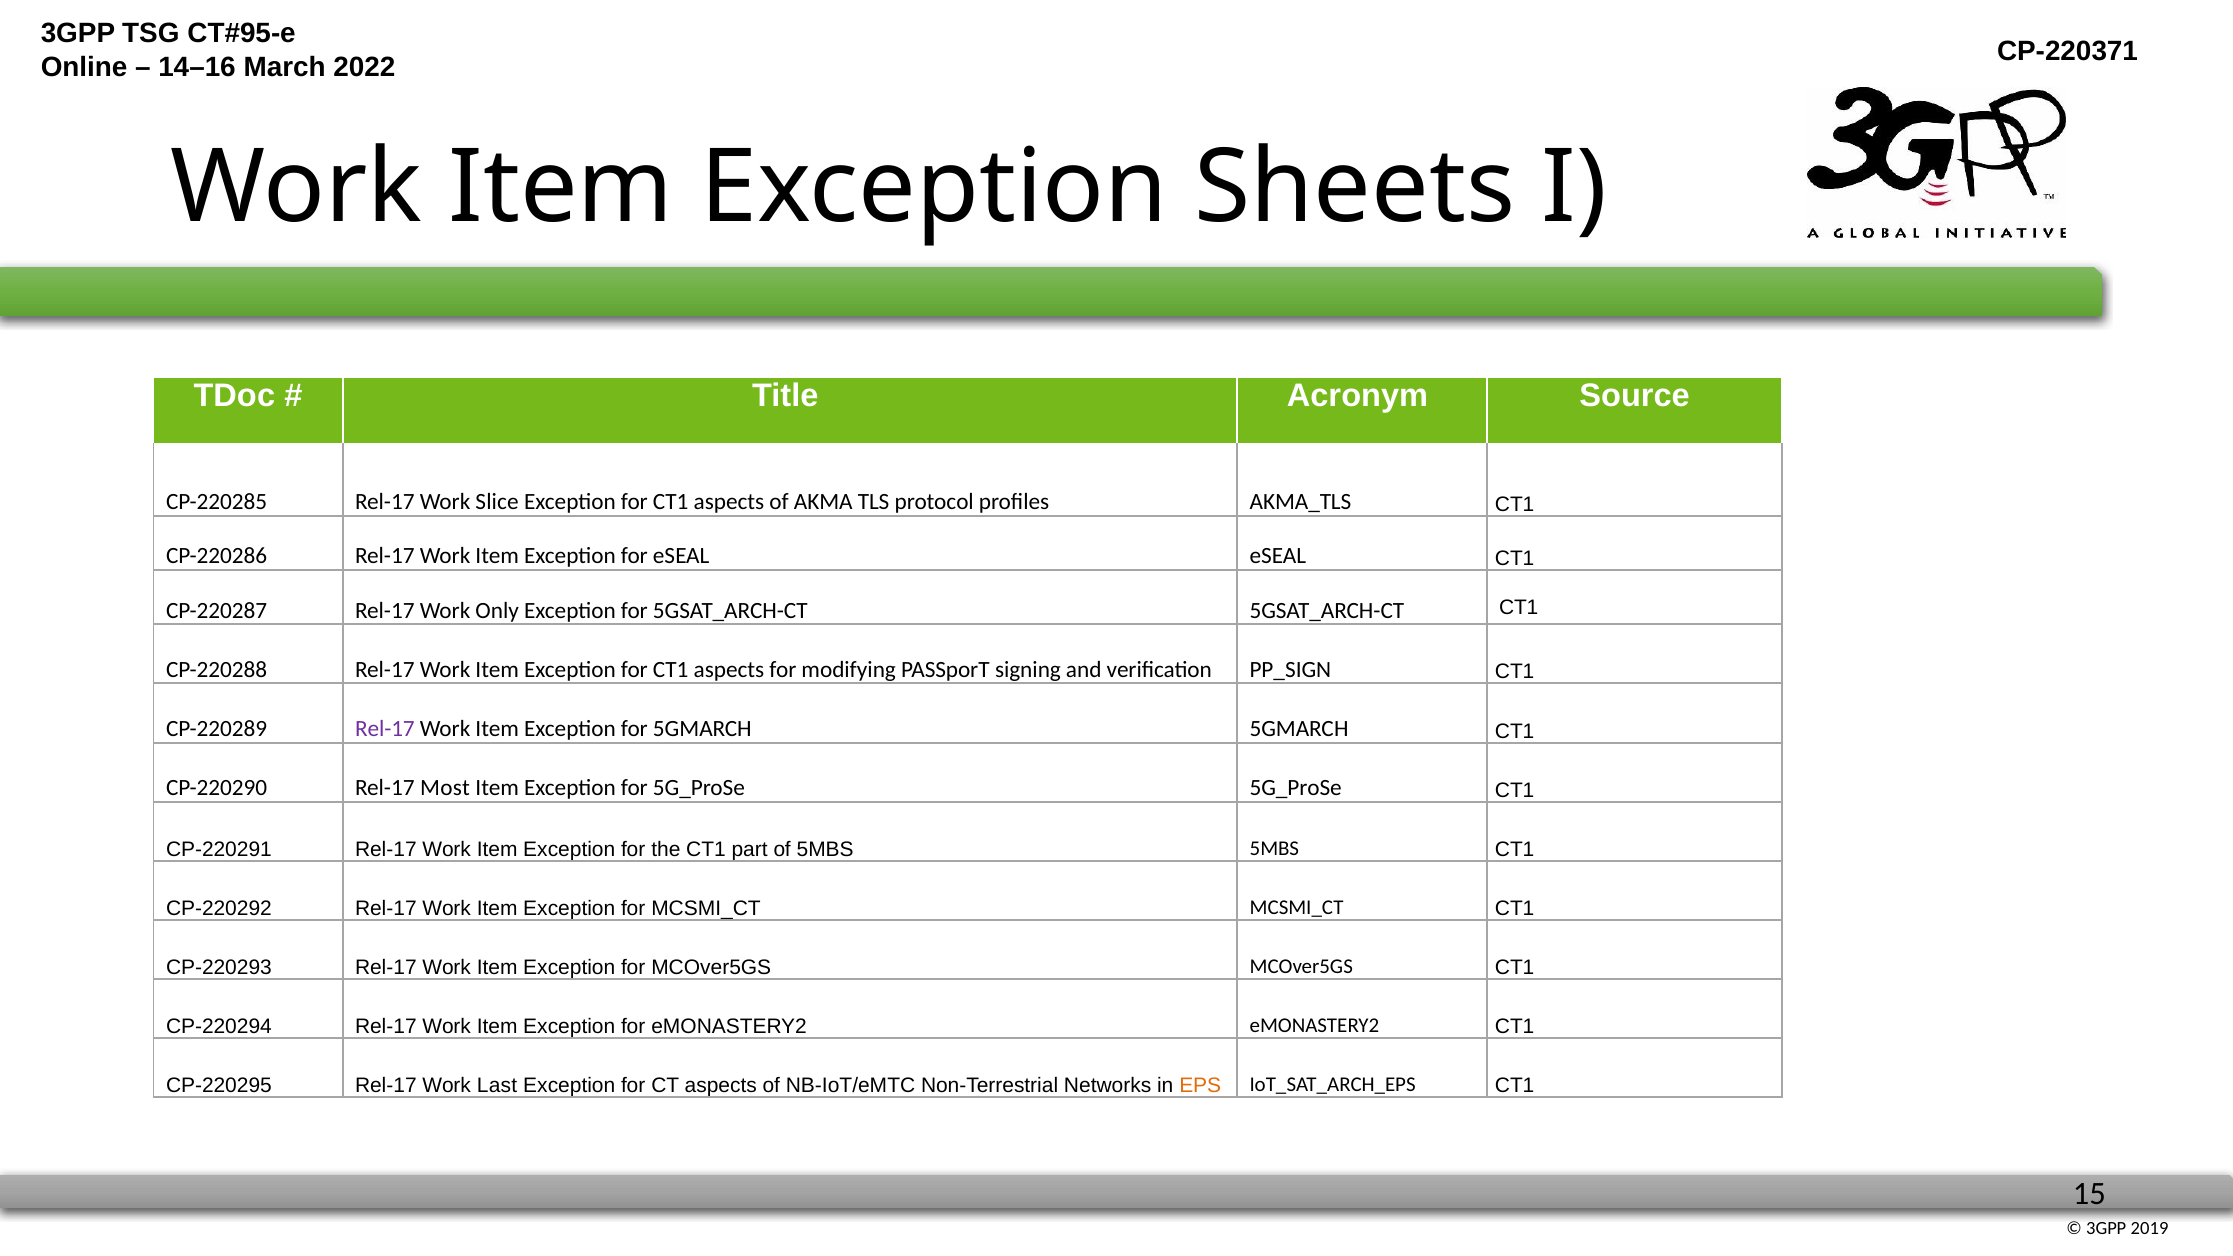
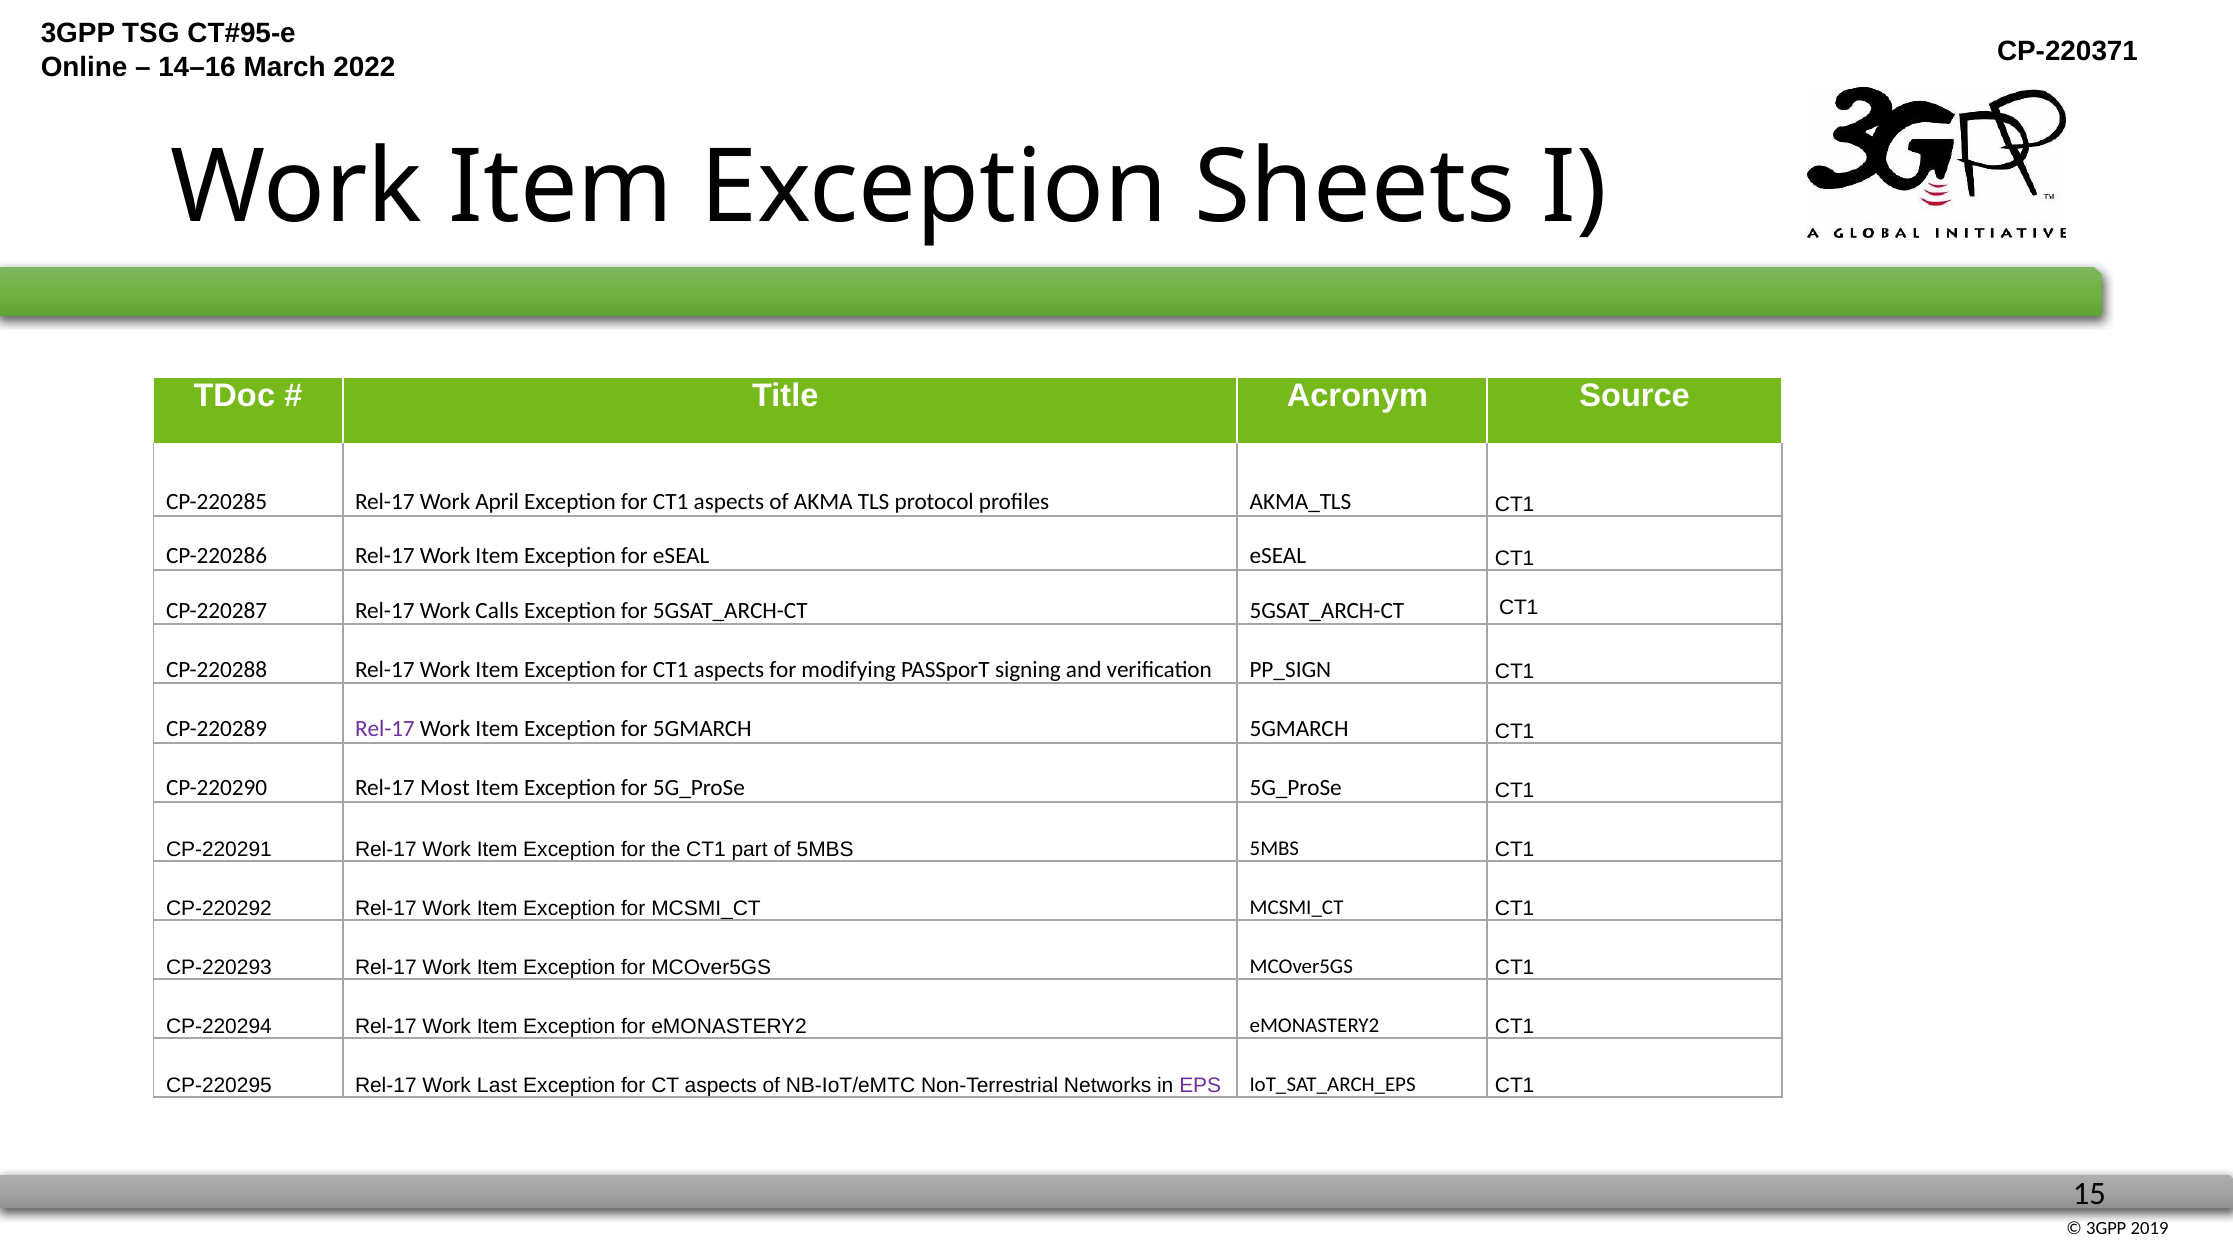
Slice: Slice -> April
Only: Only -> Calls
EPS colour: orange -> purple
